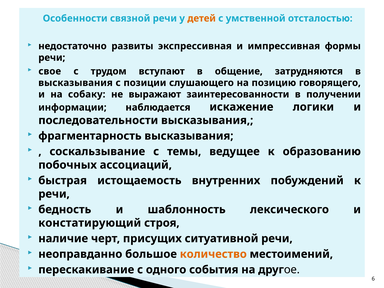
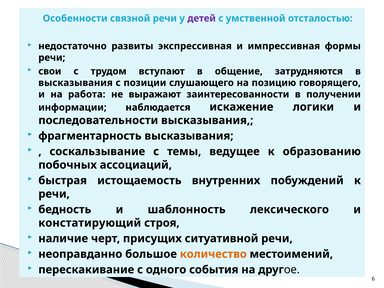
детей colour: orange -> purple
свое: свое -> свои
собаку: собаку -> работа
